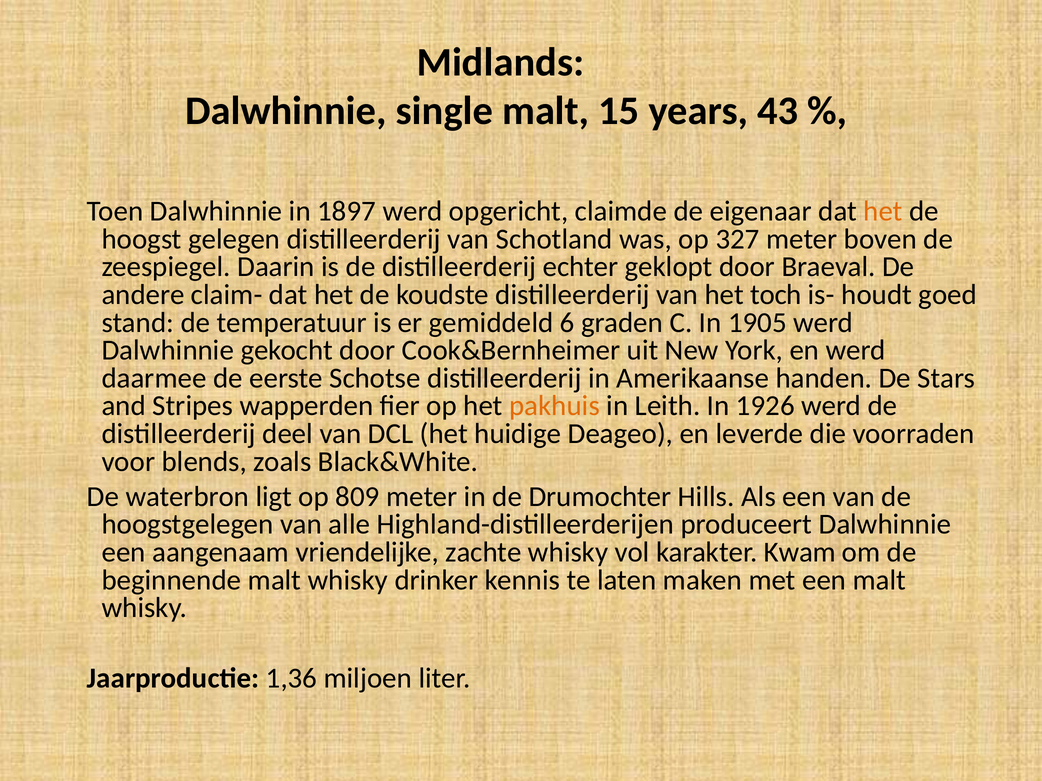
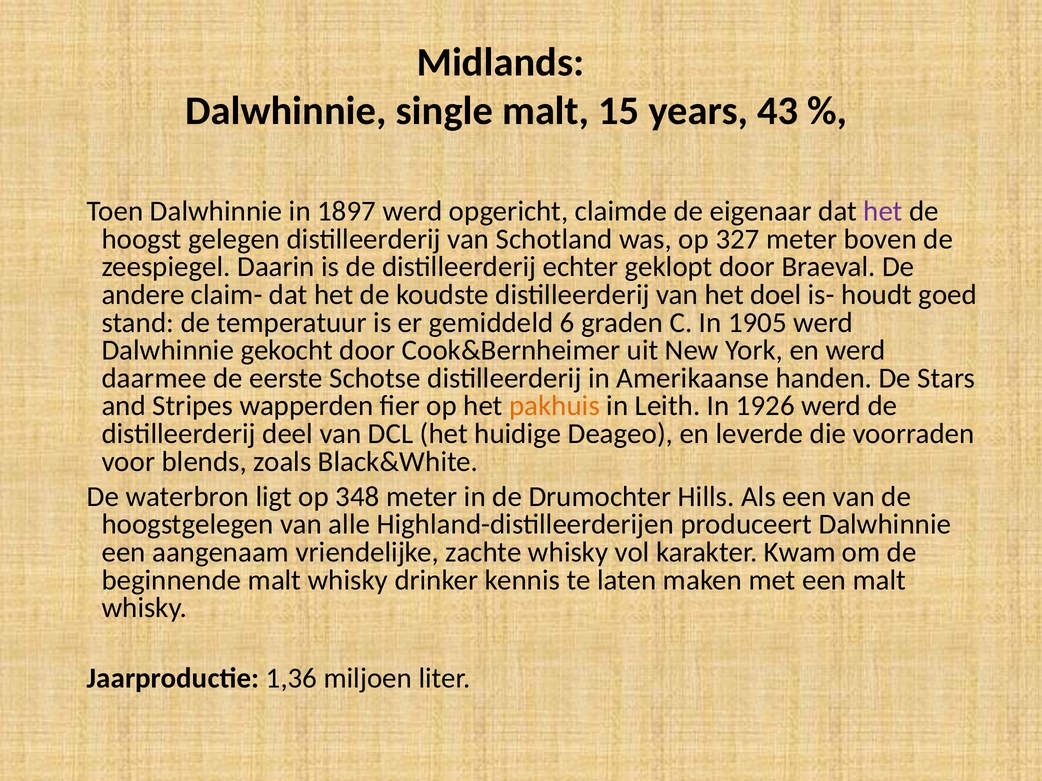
het at (883, 211) colour: orange -> purple
toch: toch -> doel
809: 809 -> 348
